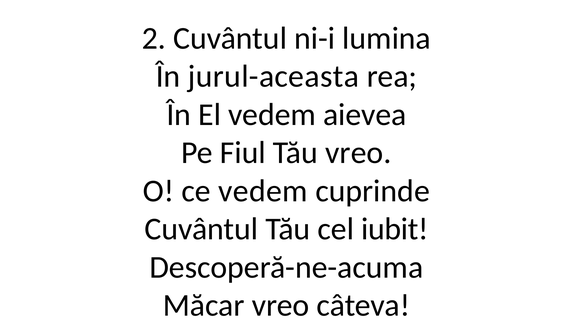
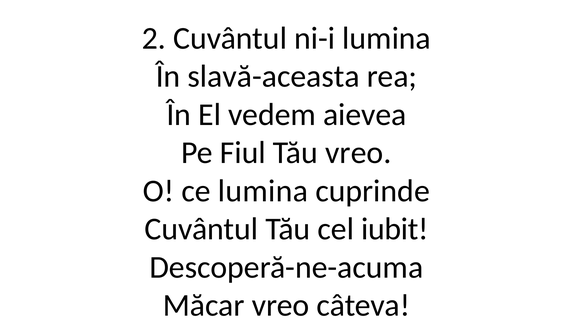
jurul-aceasta: jurul-aceasta -> slavă-aceasta
ce vedem: vedem -> lumina
